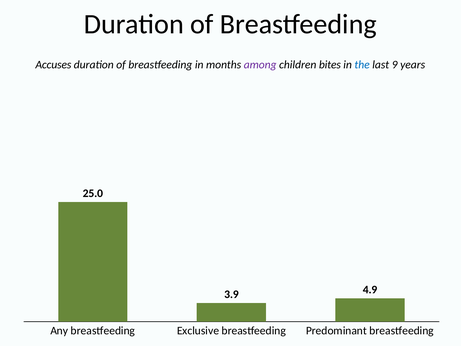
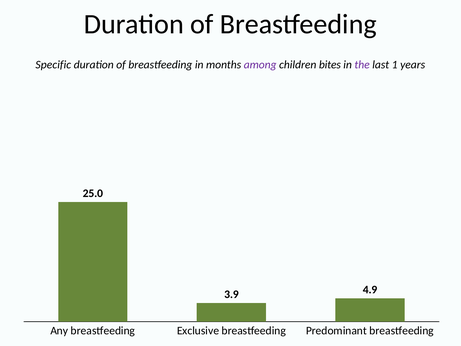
Accuses: Accuses -> Specific
the colour: blue -> purple
9: 9 -> 1
